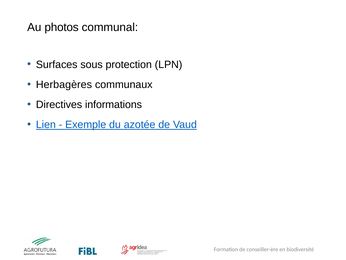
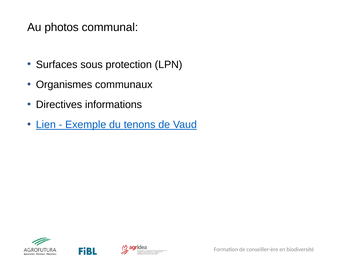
Herbagères: Herbagères -> Organismes
azotée: azotée -> tenons
